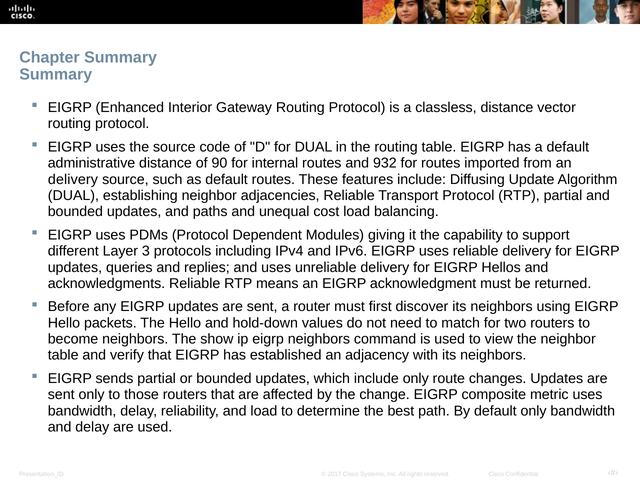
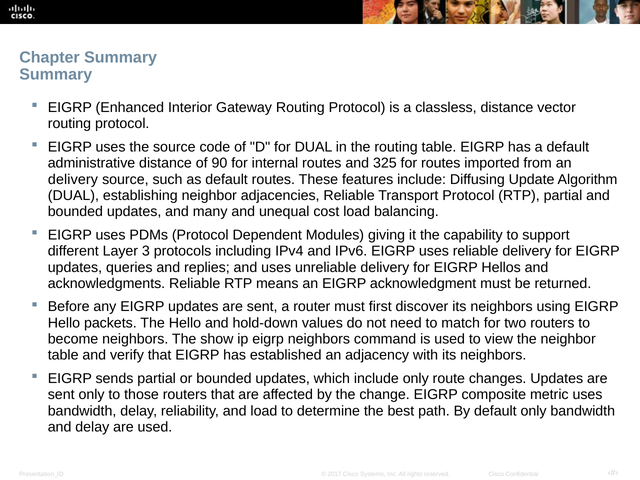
932: 932 -> 325
paths: paths -> many
